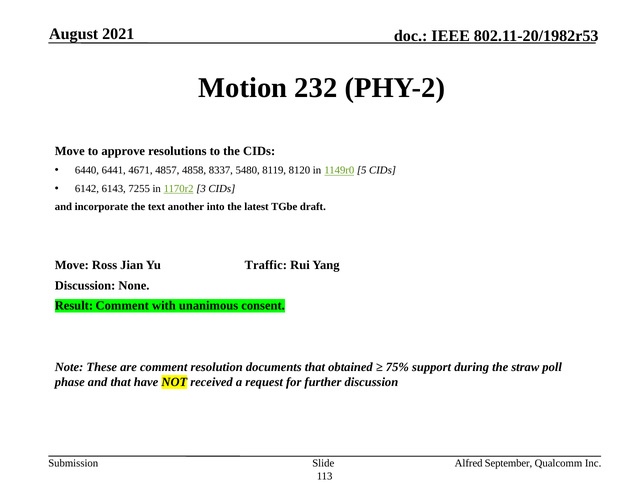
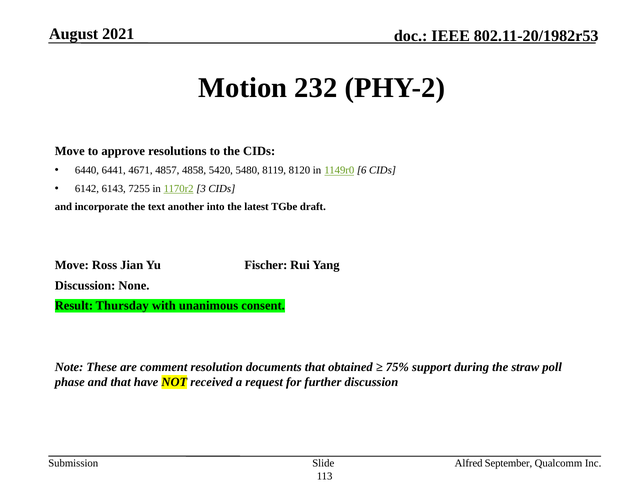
8337: 8337 -> 5420
5: 5 -> 6
Traffic: Traffic -> Fischer
Result Comment: Comment -> Thursday
